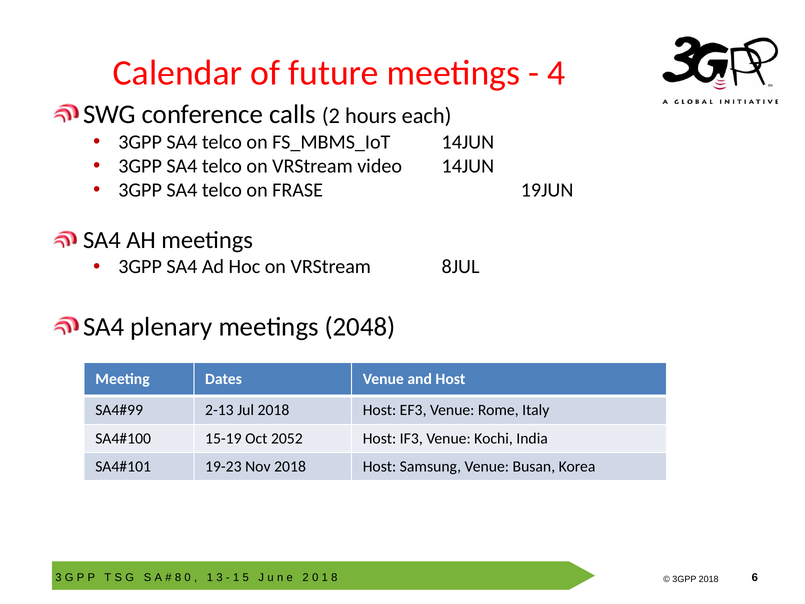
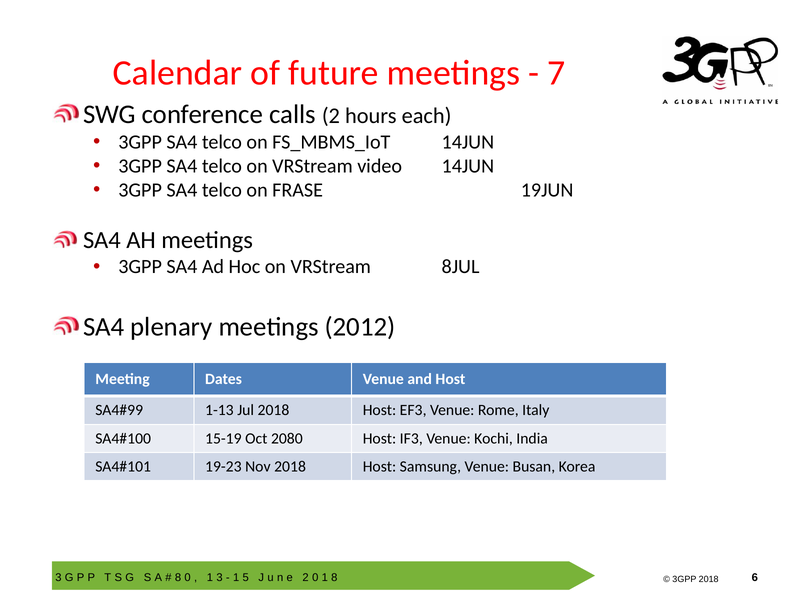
4: 4 -> 7
meetings 2048: 2048 -> 2012
2-13: 2-13 -> 1-13
2052: 2052 -> 2080
